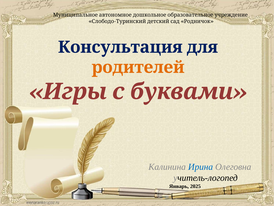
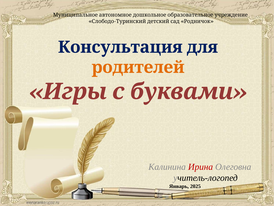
Ирина colour: blue -> red
